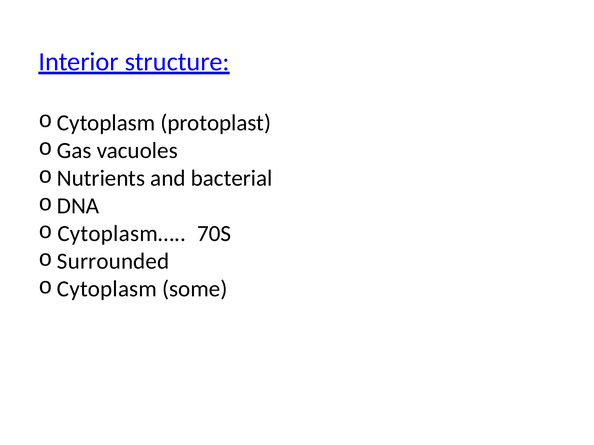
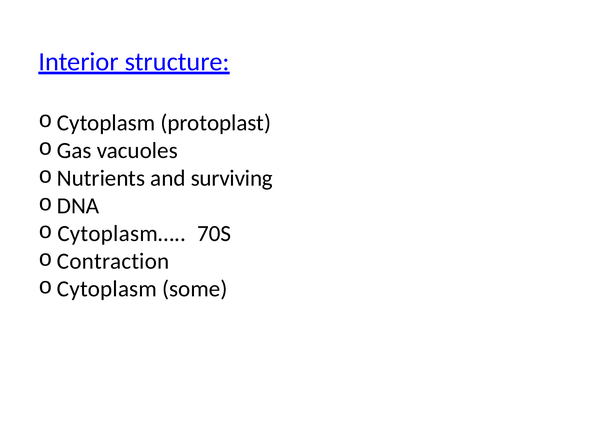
bacterial: bacterial -> surviving
Surrounded: Surrounded -> Contraction
